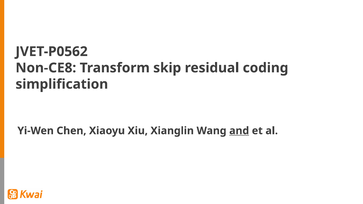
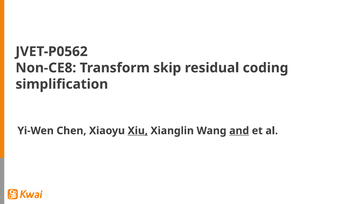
Xiu underline: none -> present
